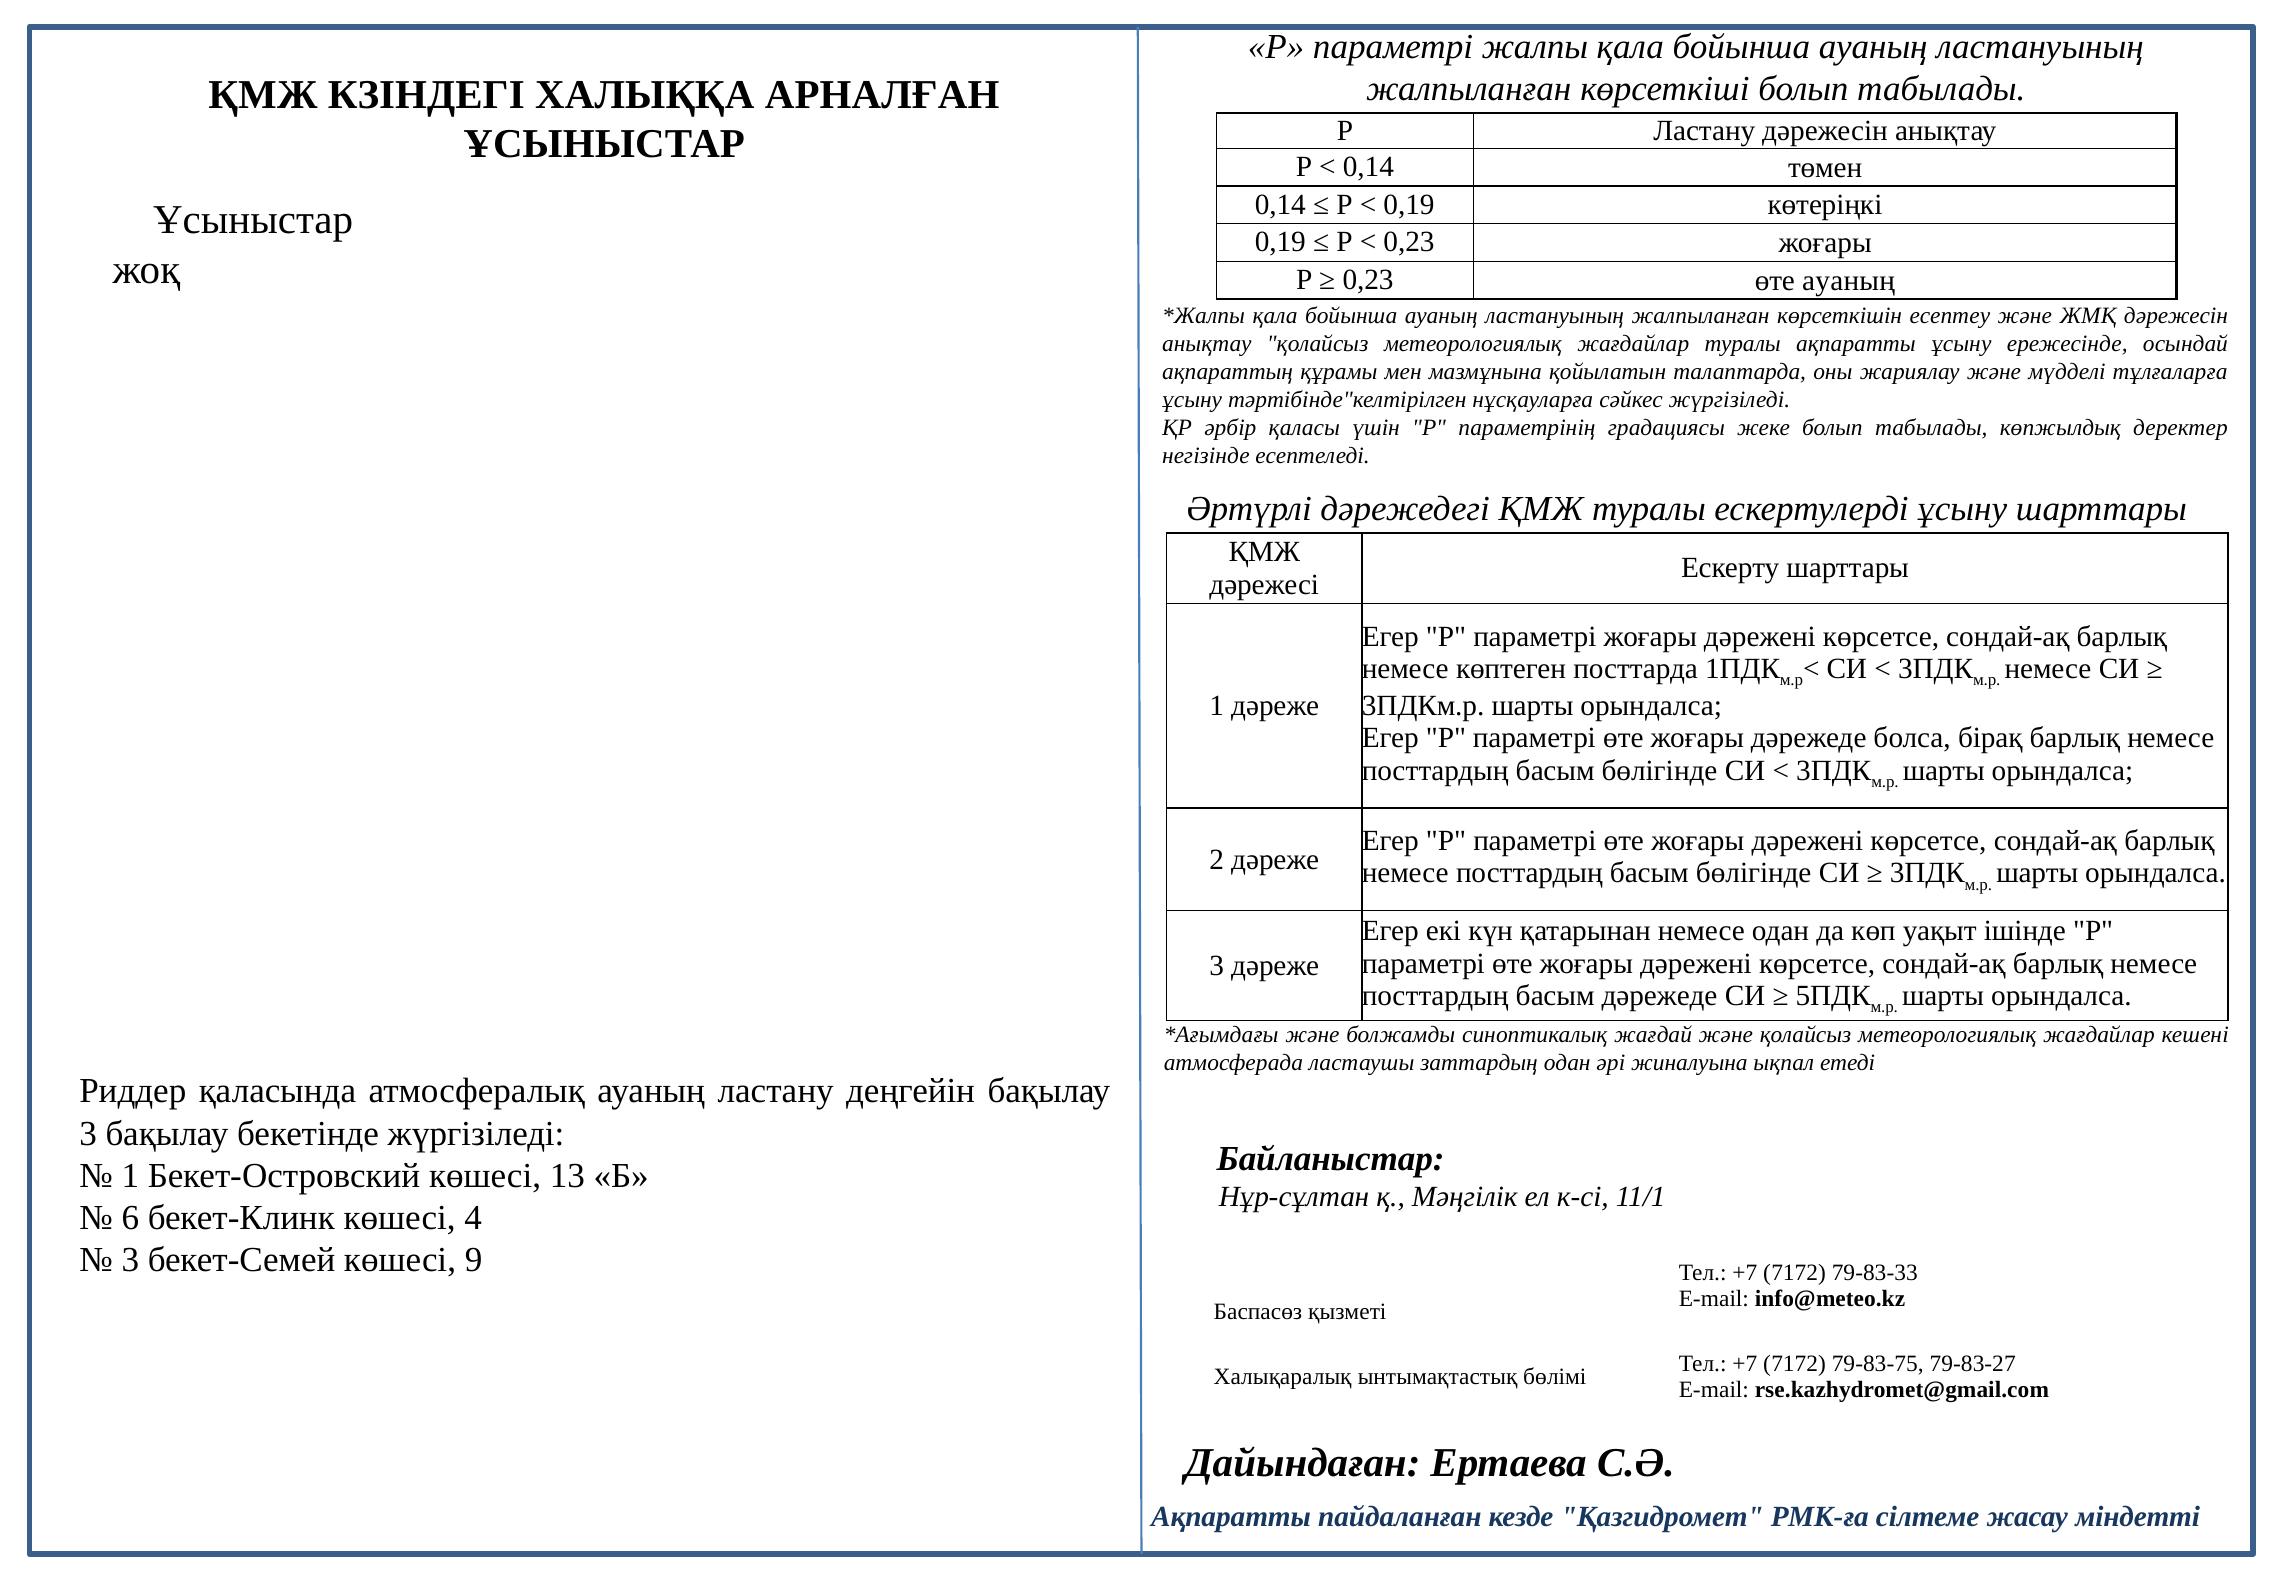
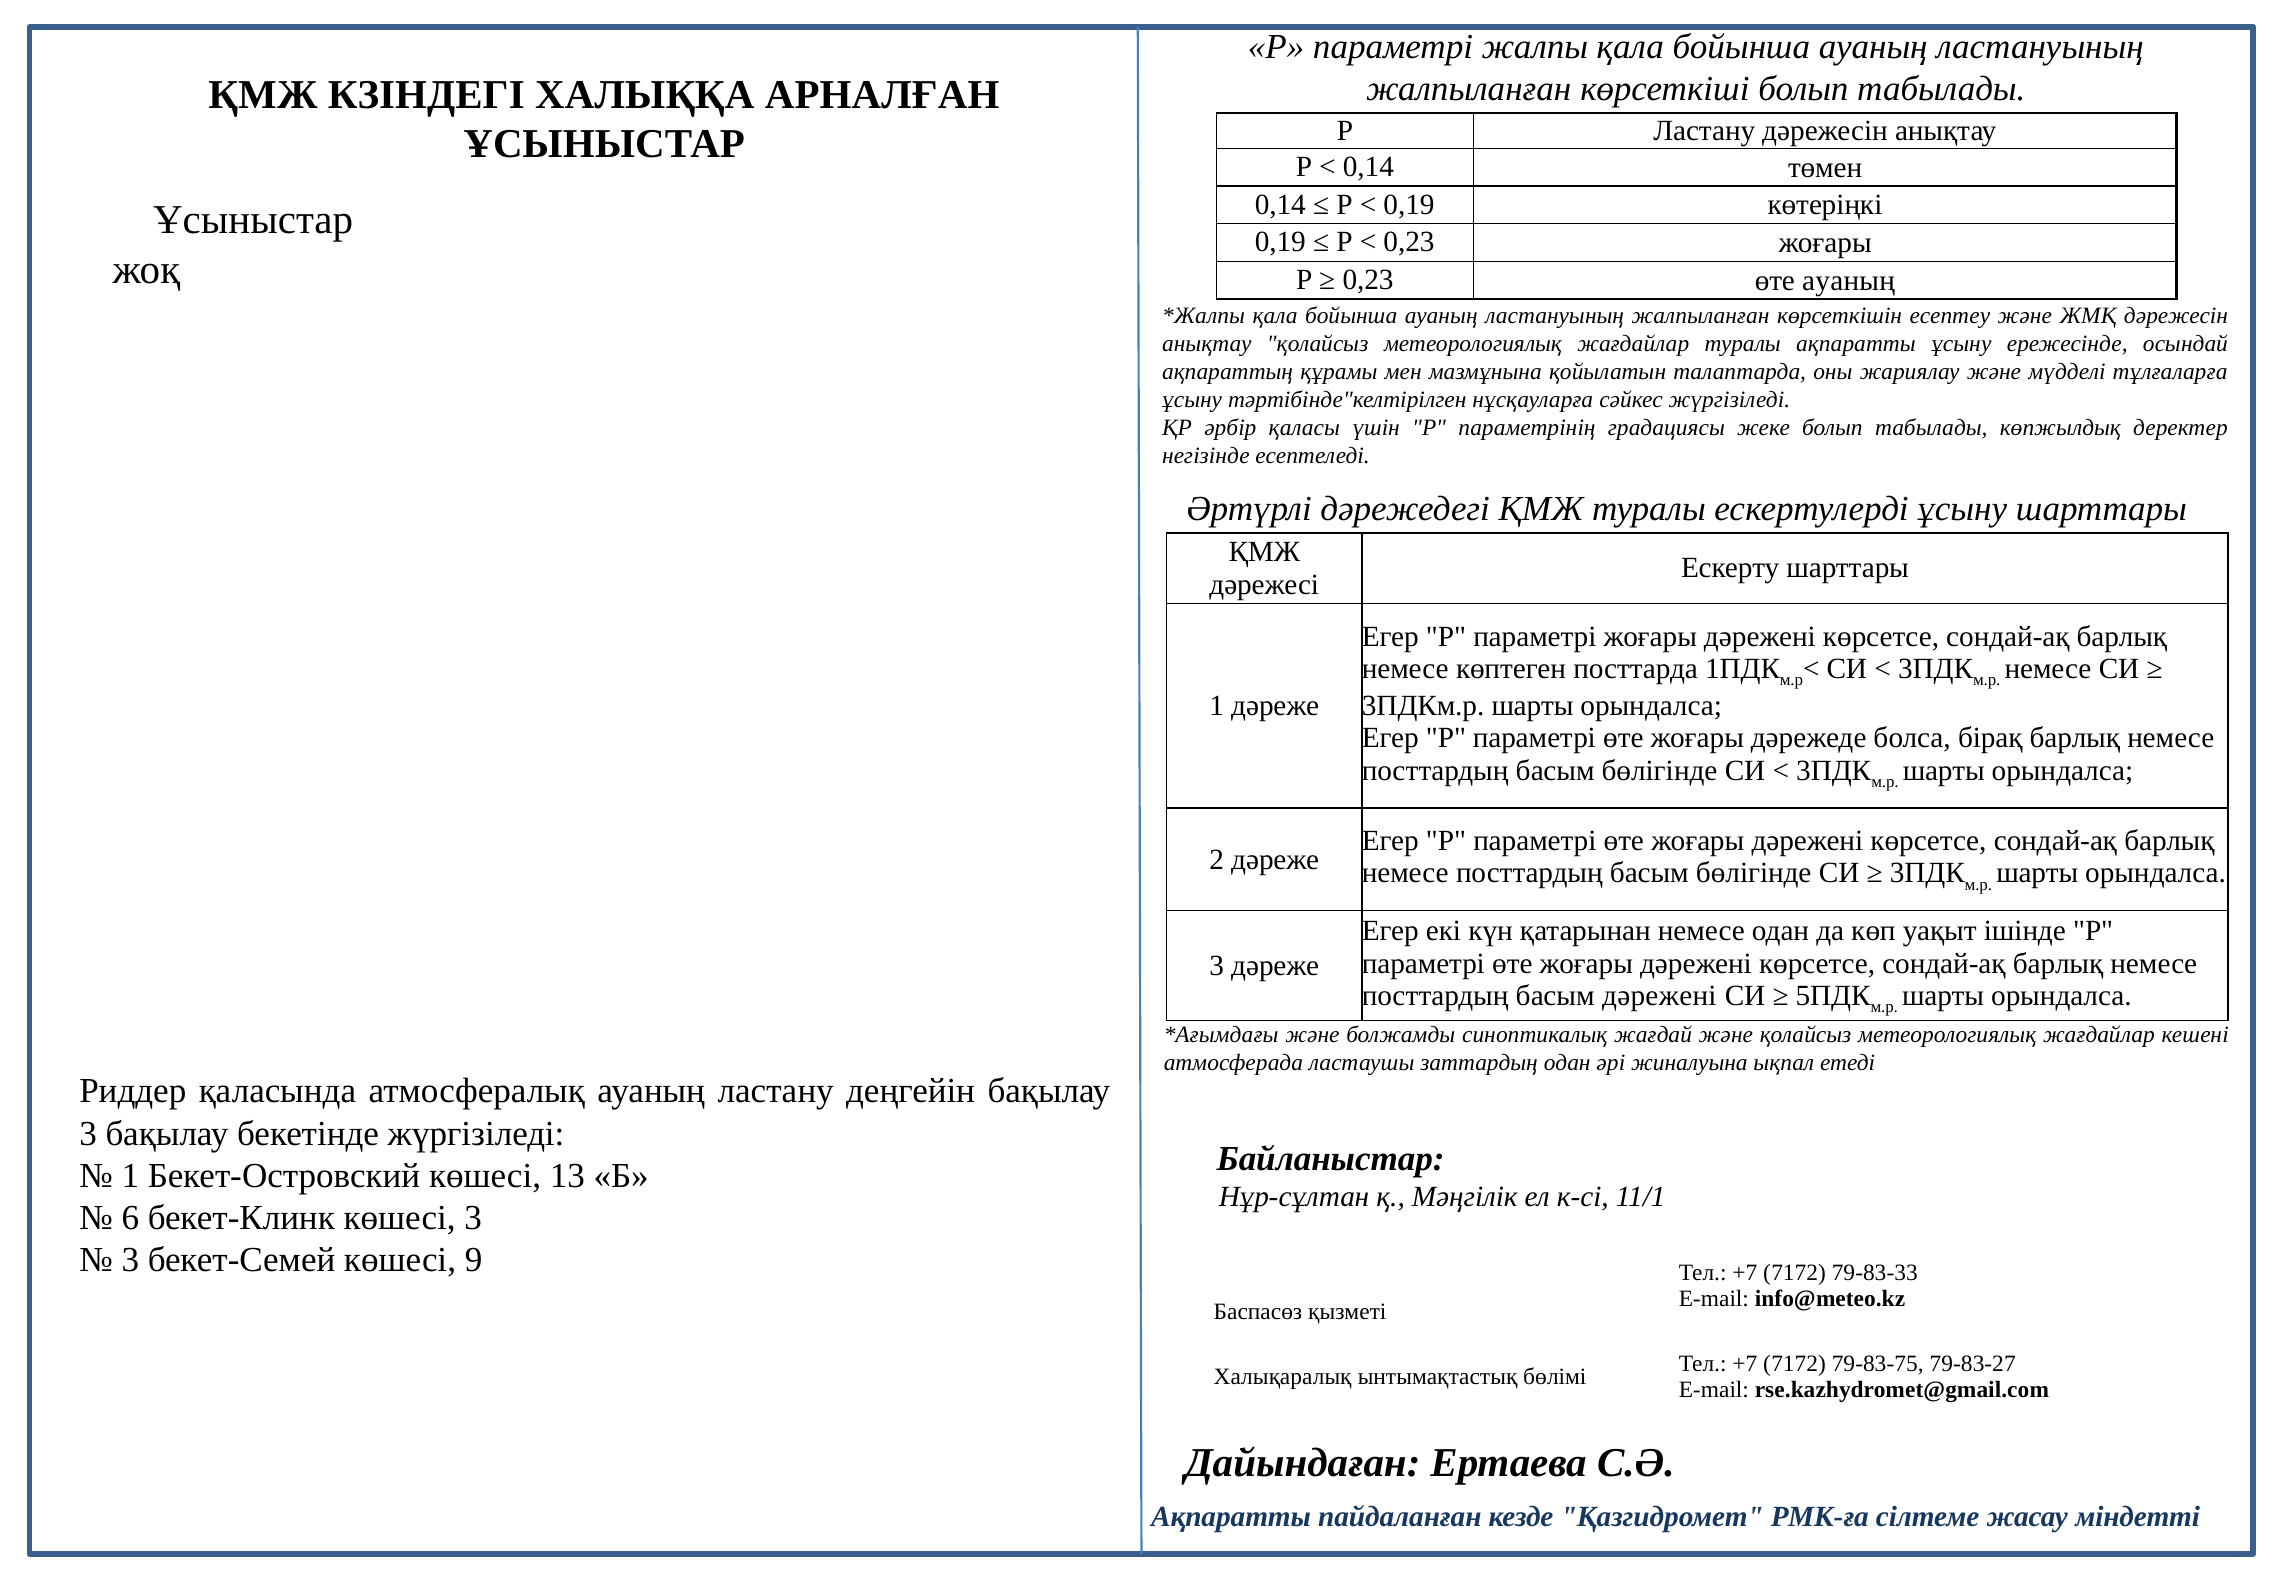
басым дәрежеде: дәрежеде -> дәрежені
көшесі 4: 4 -> 3
